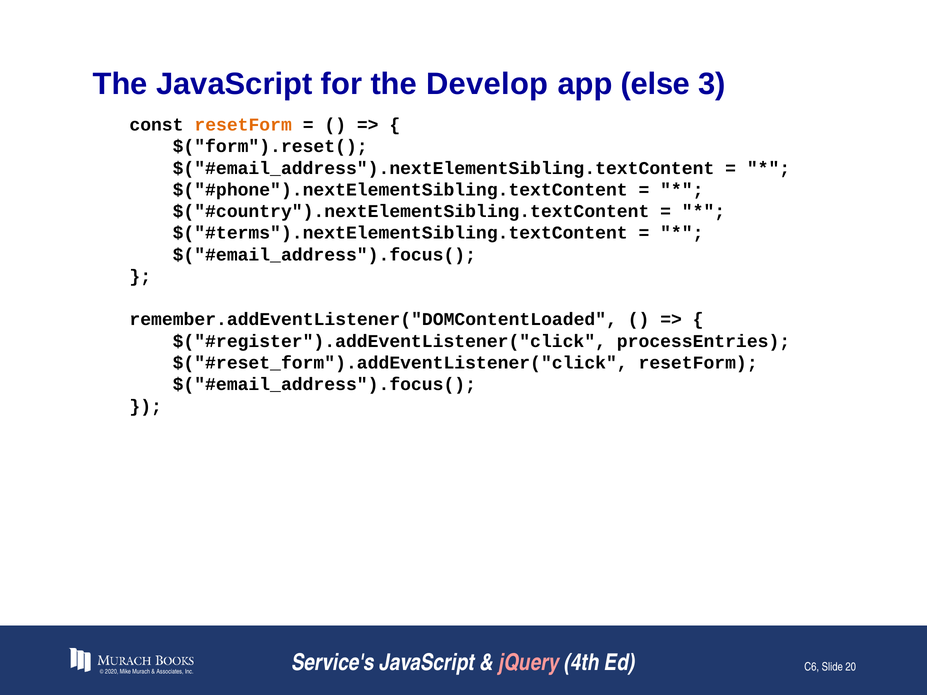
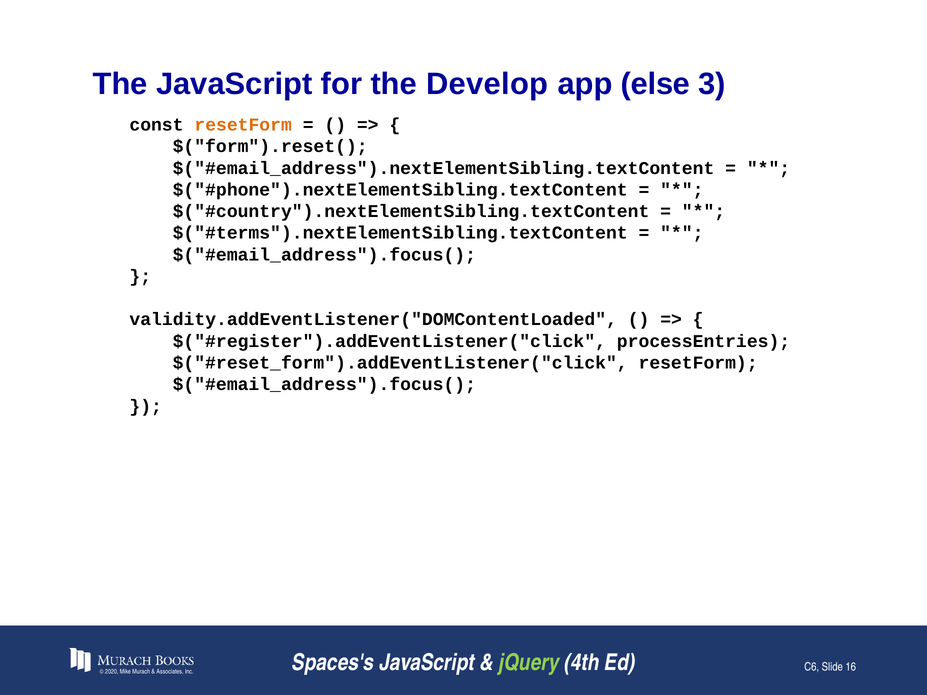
remember.addEventListener("DOMContentLoaded: remember.addEventListener("DOMContentLoaded -> validity.addEventListener("DOMContentLoaded
Service's: Service's -> Spaces's
jQuery colour: pink -> light green
20: 20 -> 16
